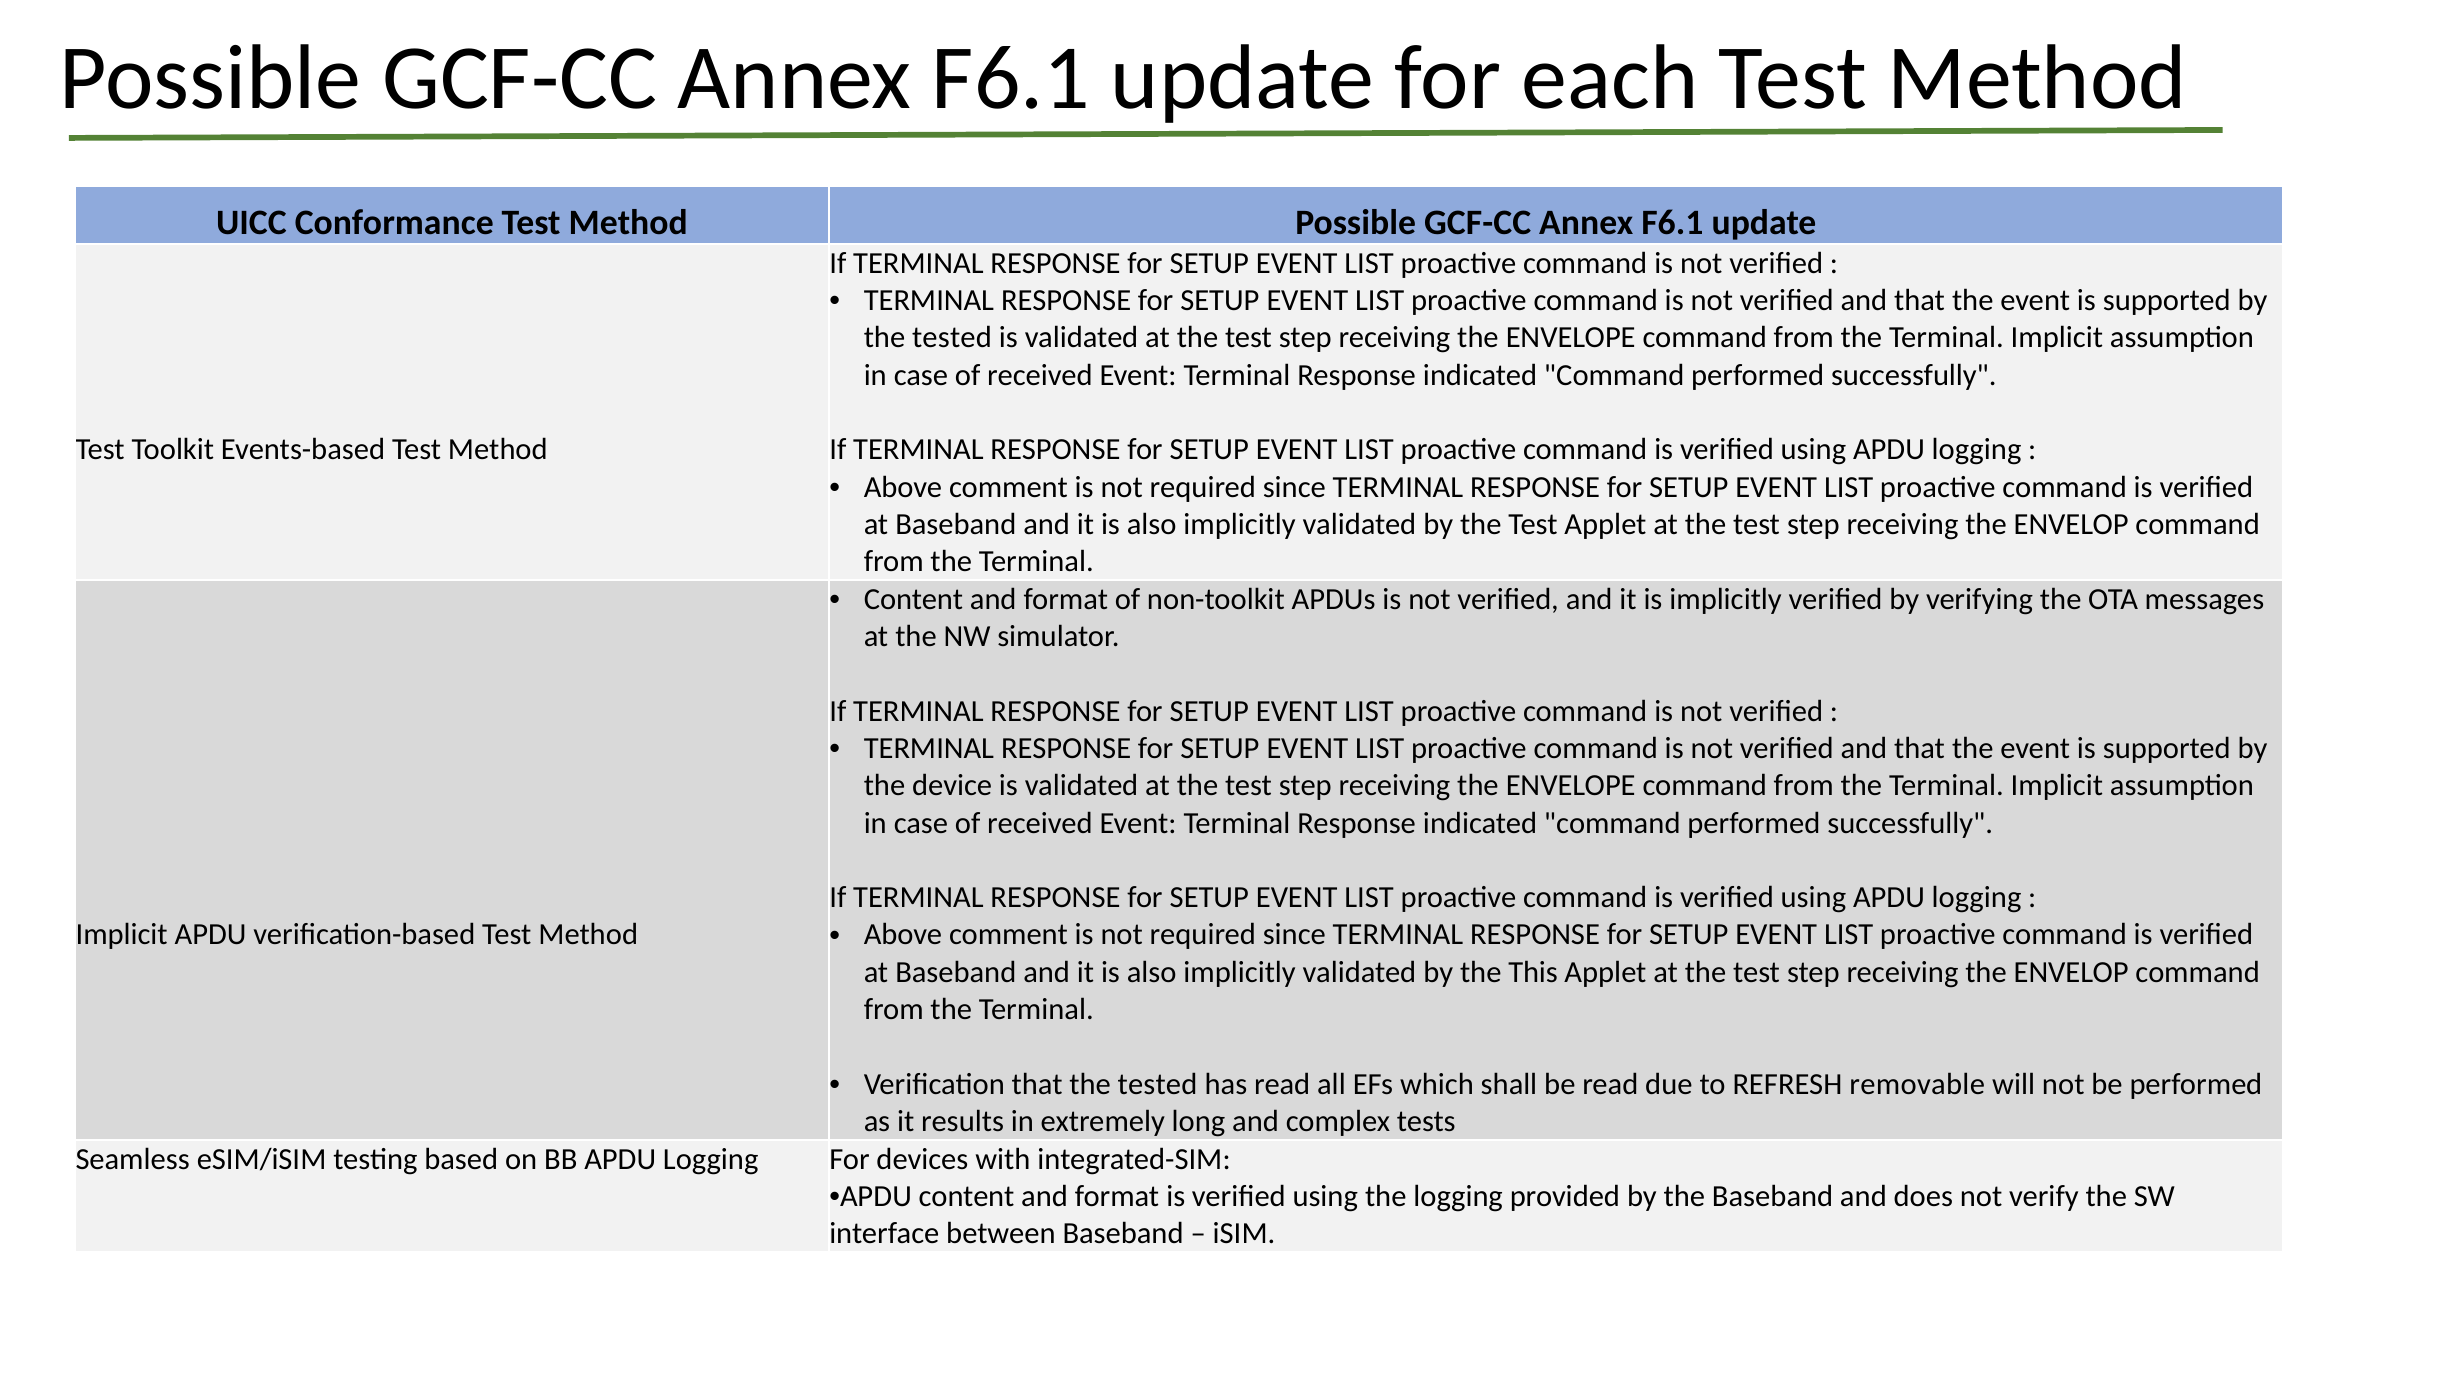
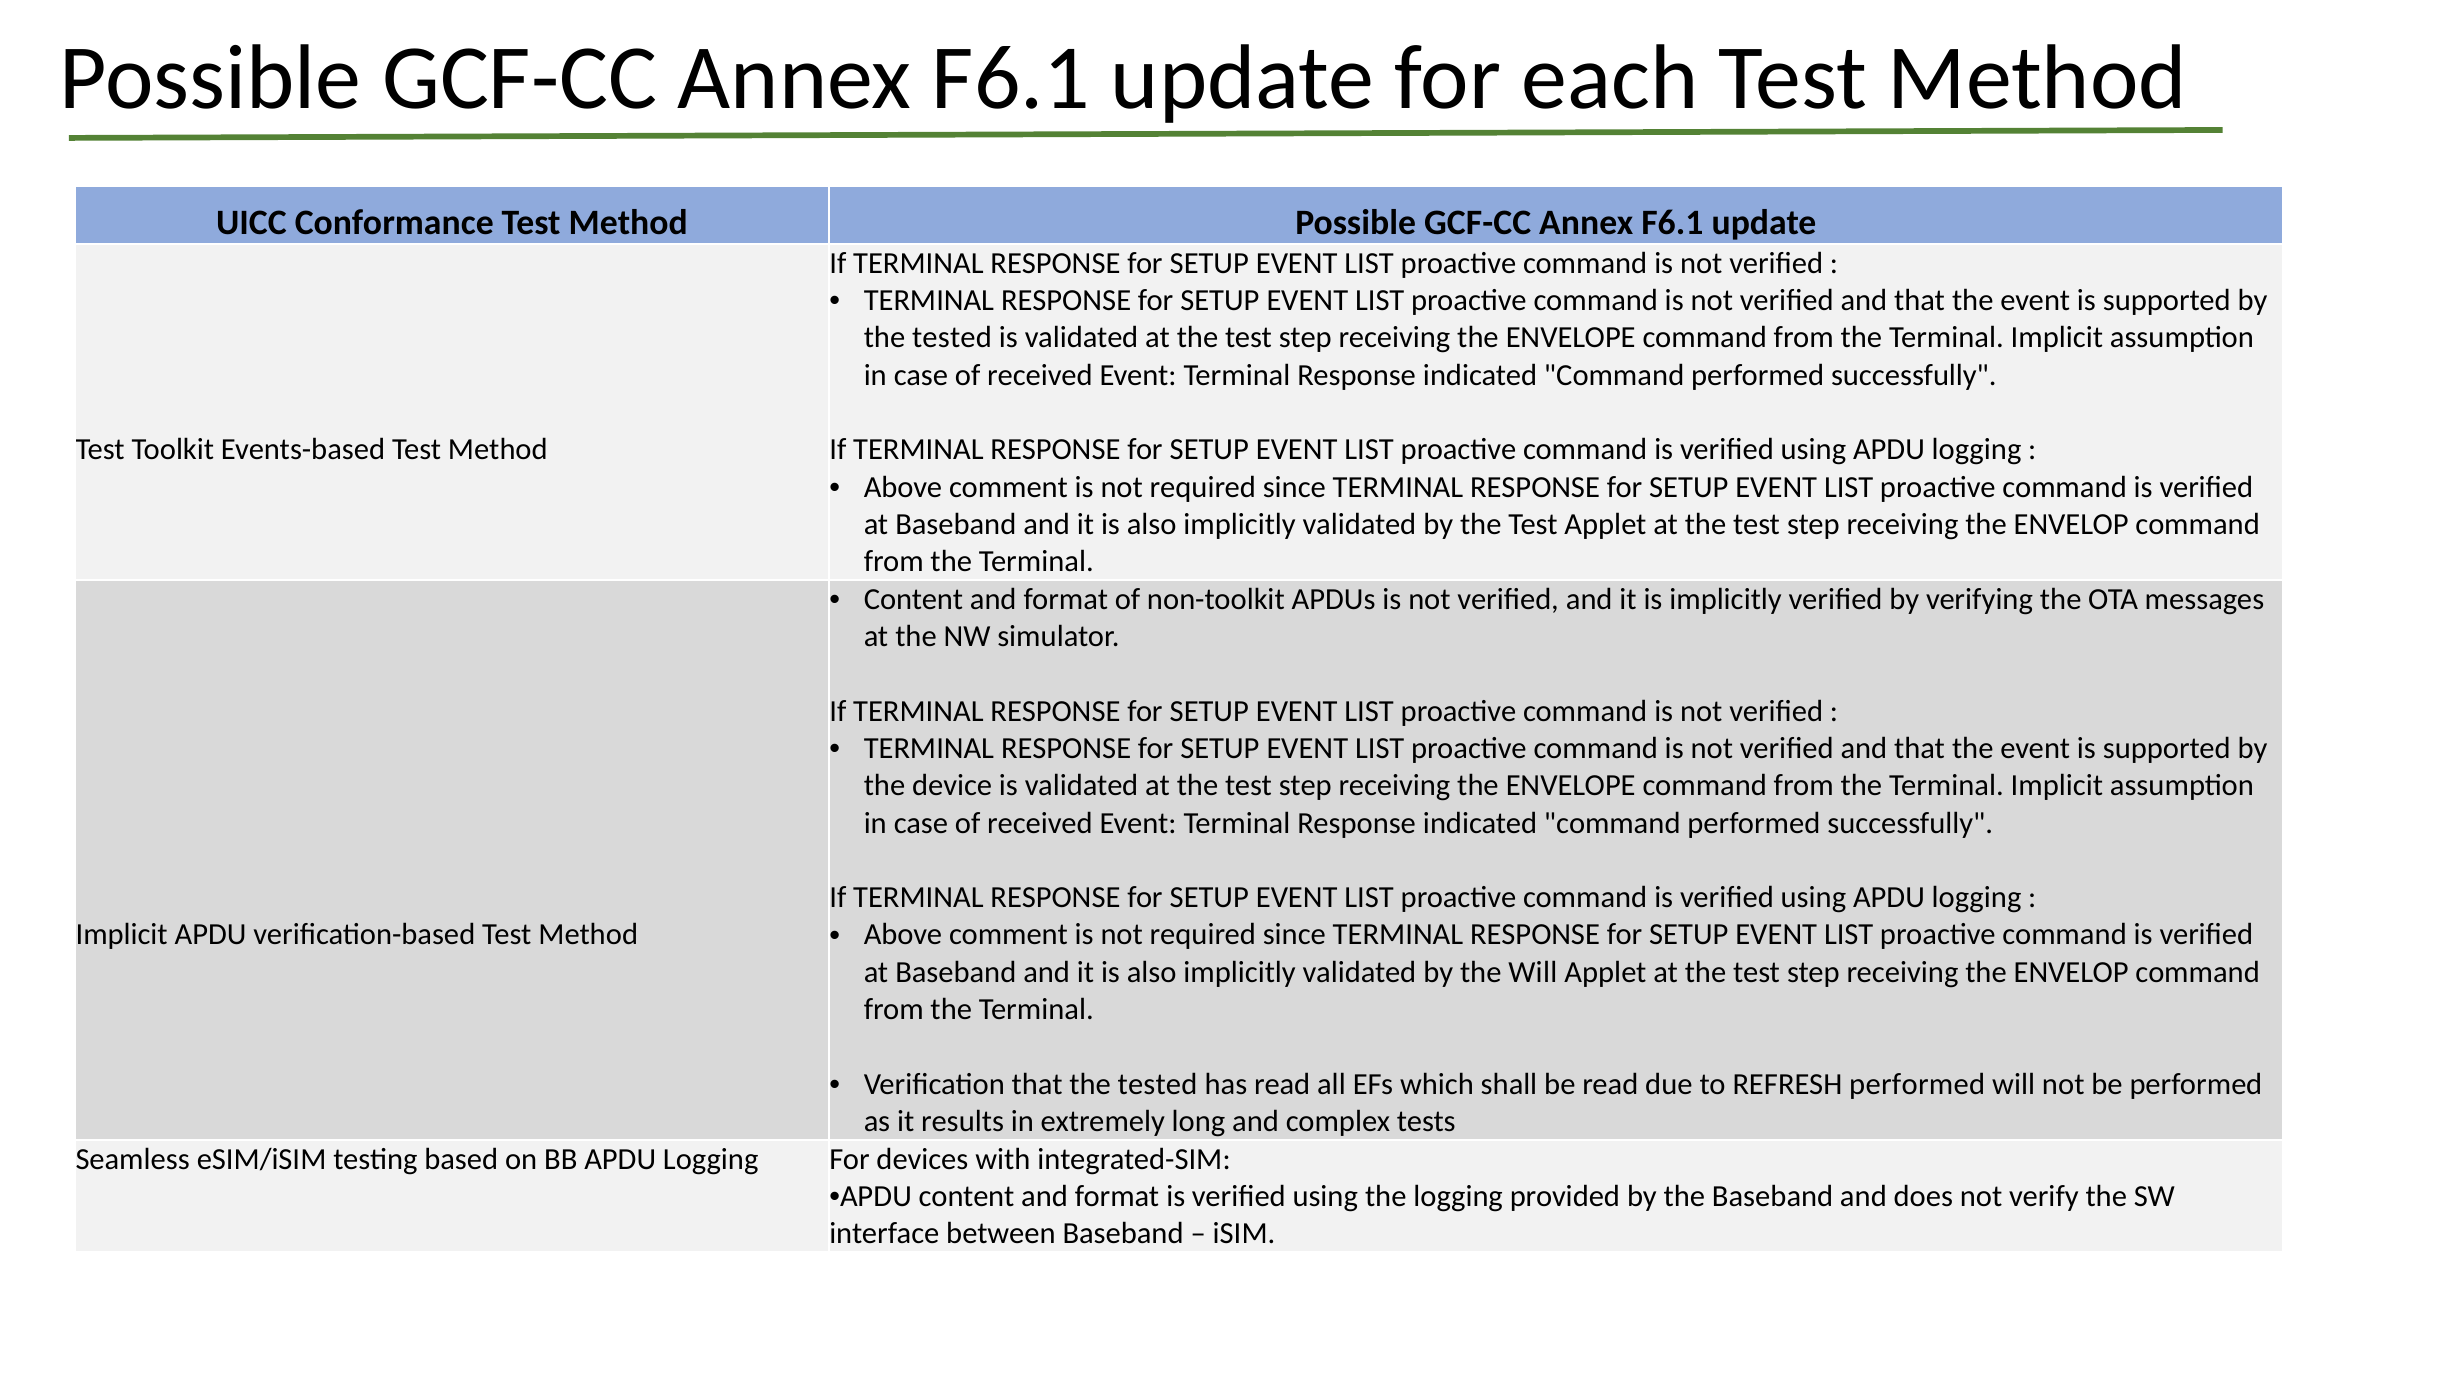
the This: This -> Will
REFRESH removable: removable -> performed
